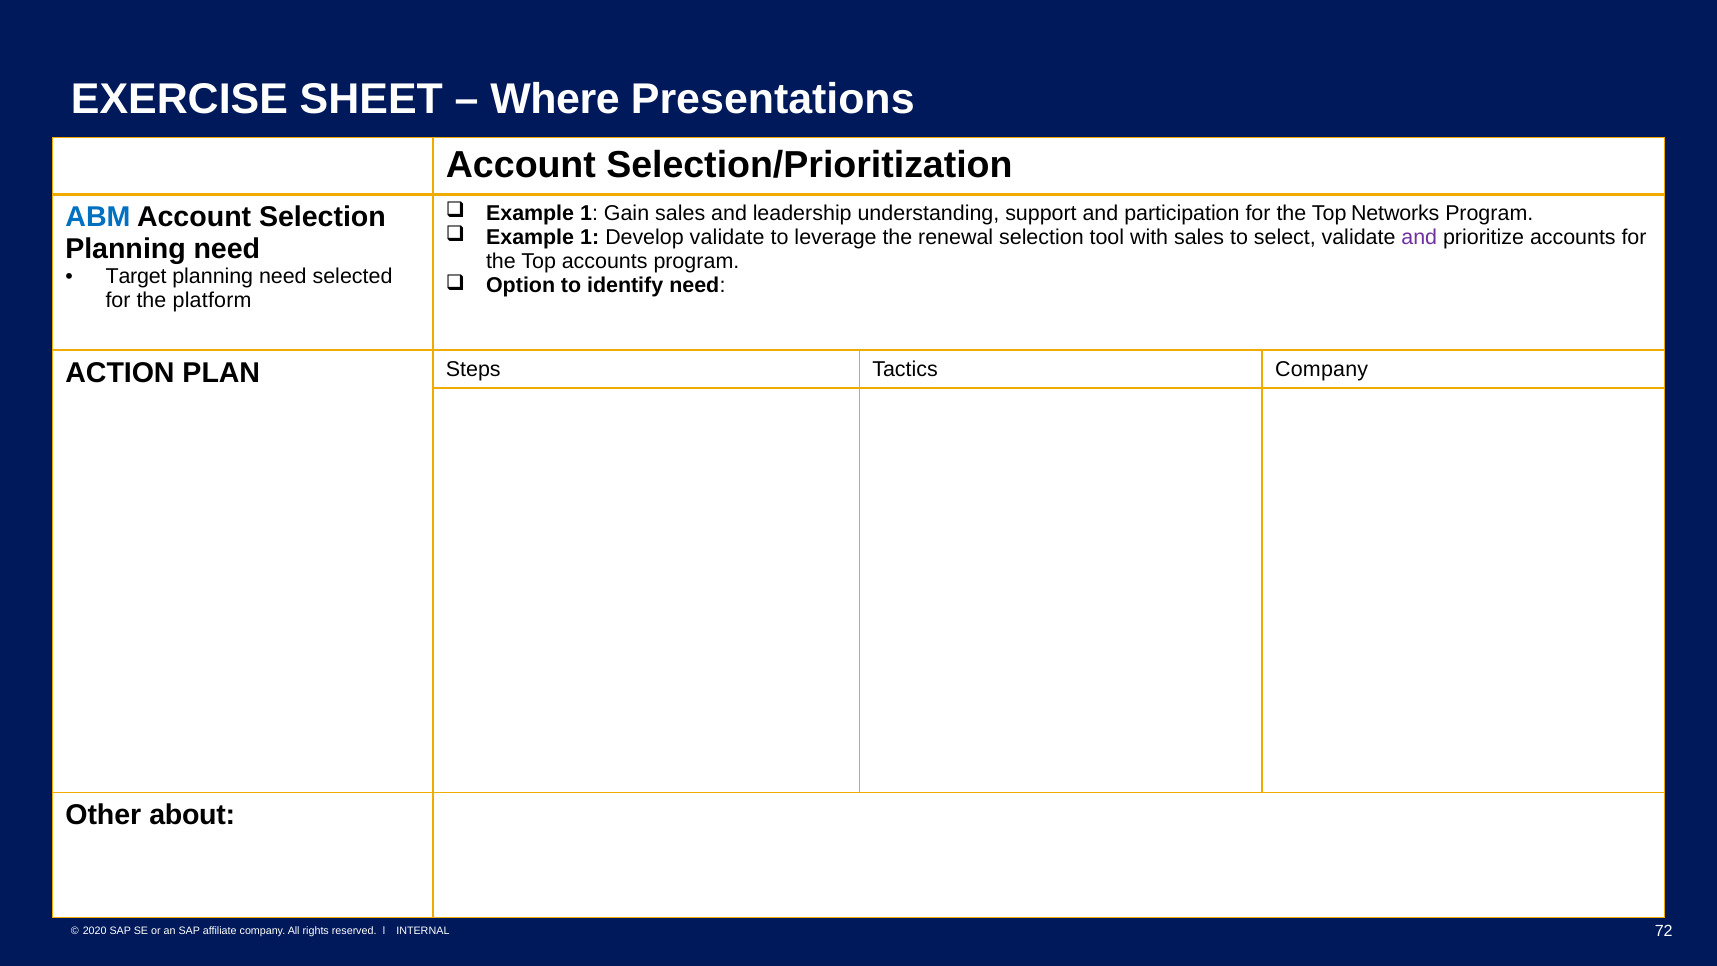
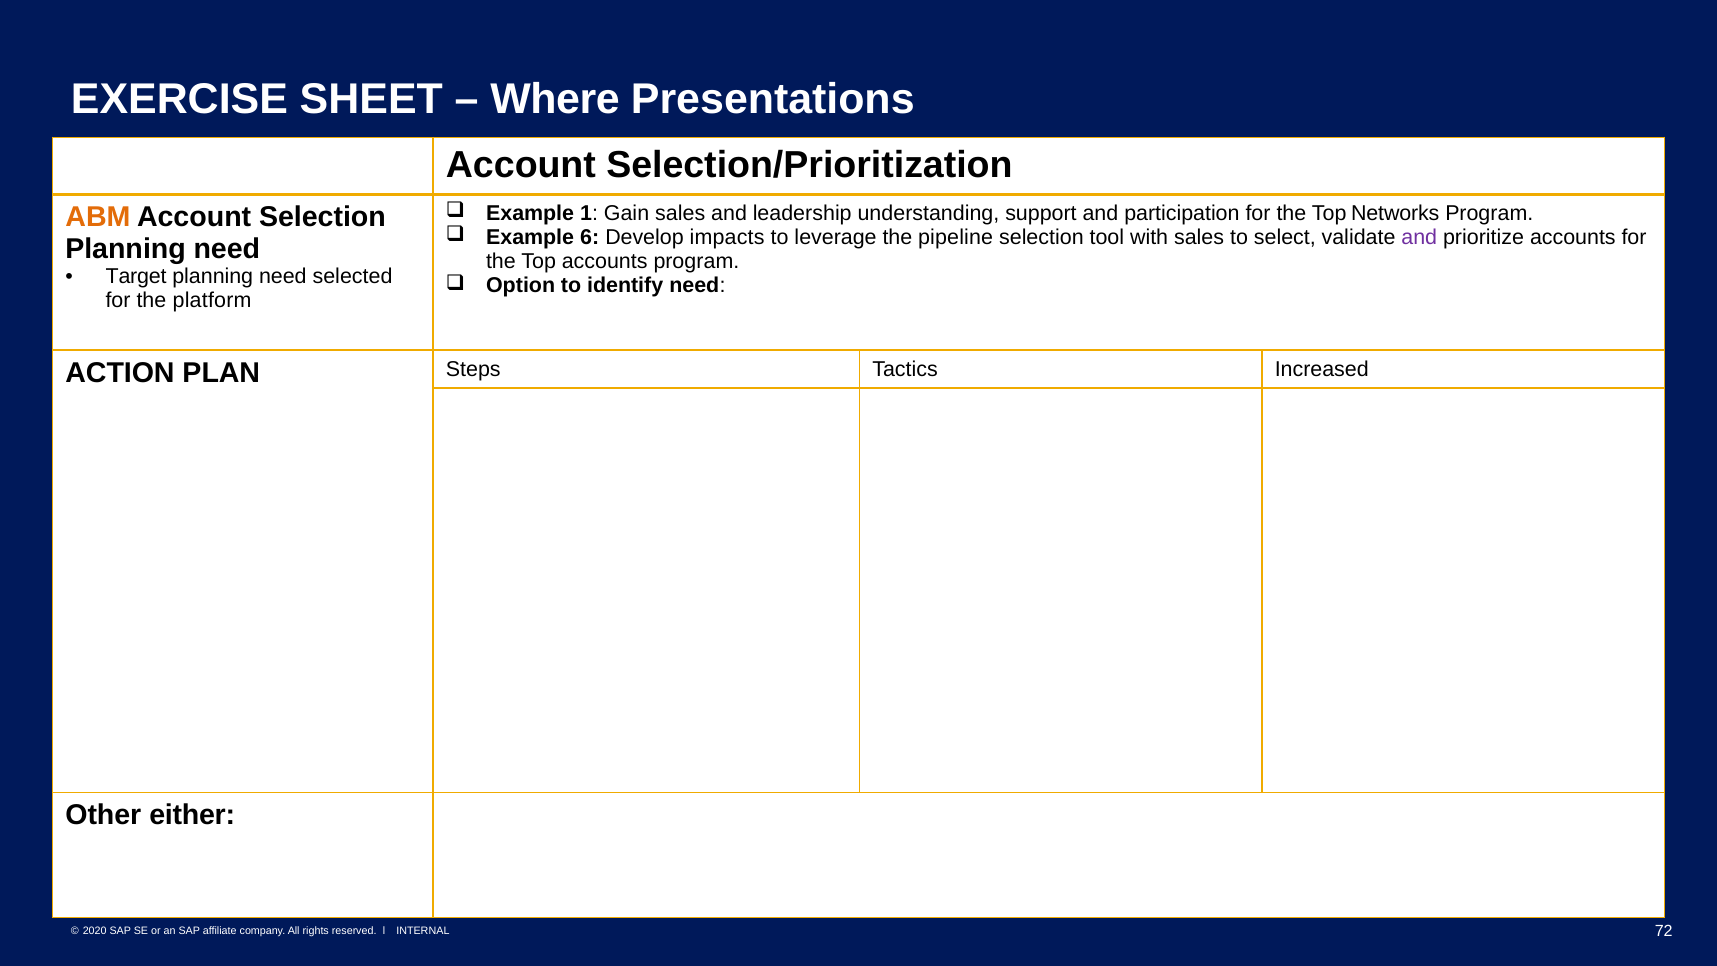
ABM colour: blue -> orange
1 at (590, 237): 1 -> 6
Develop validate: validate -> impacts
renewal: renewal -> pipeline
Tactics Company: Company -> Increased
about: about -> either
